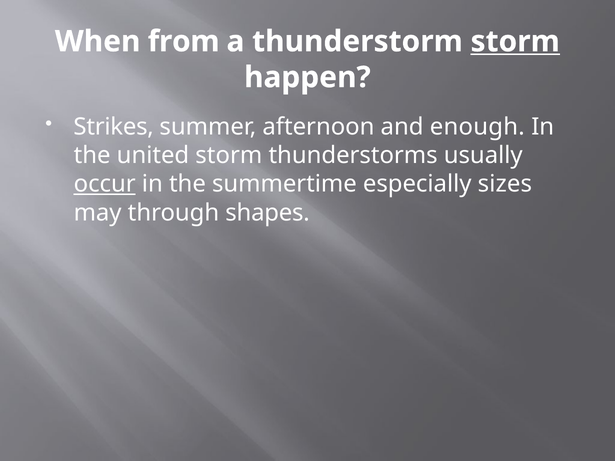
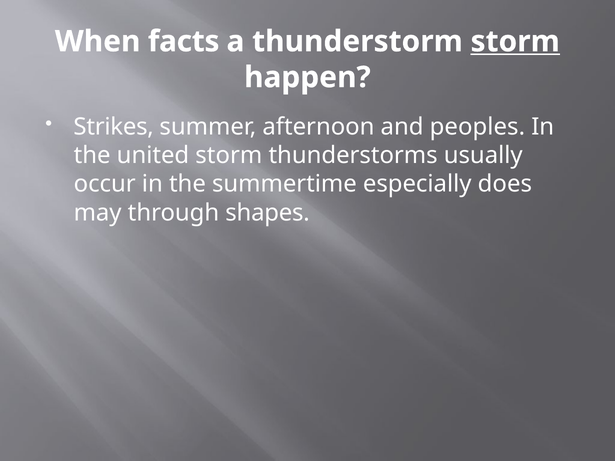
from: from -> facts
enough: enough -> peoples
occur underline: present -> none
sizes: sizes -> does
